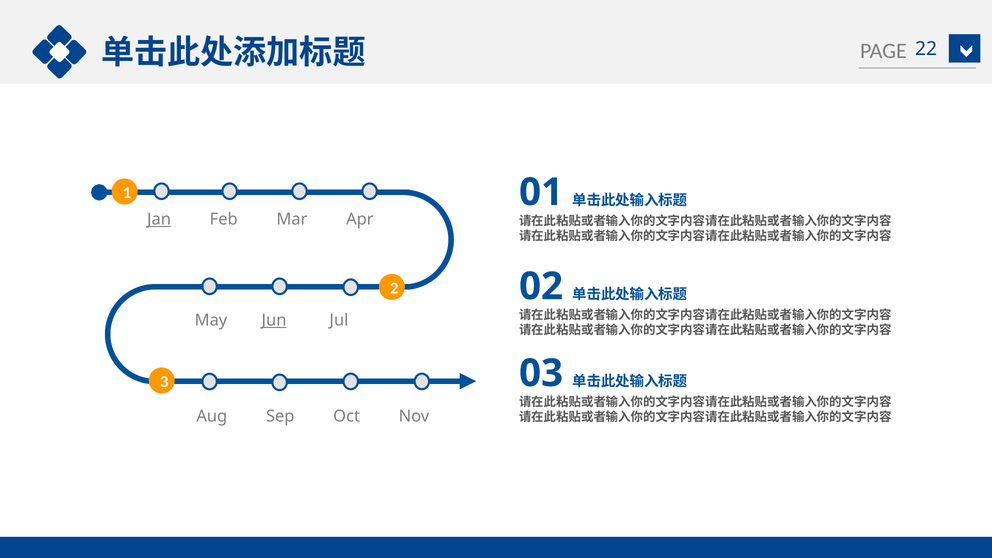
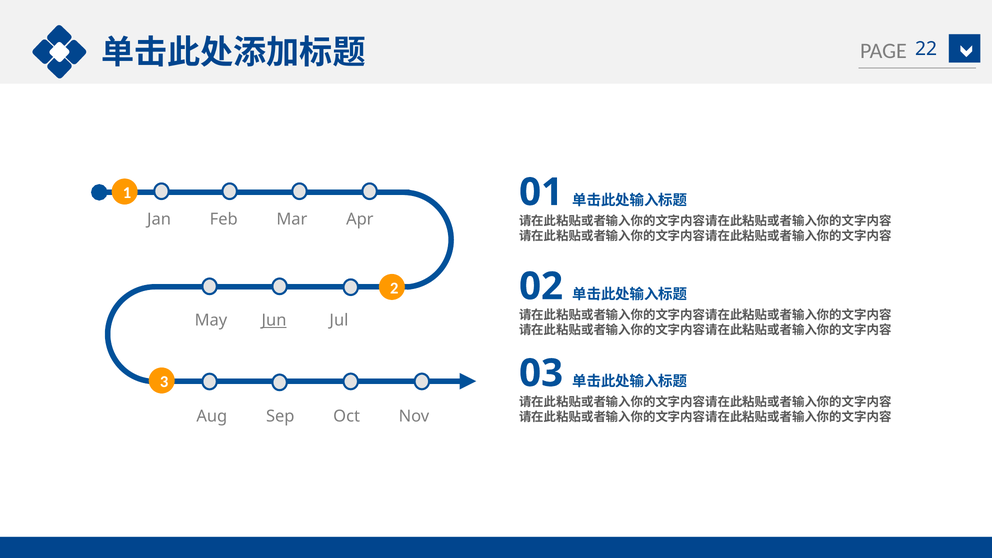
Jan underline: present -> none
